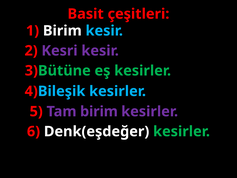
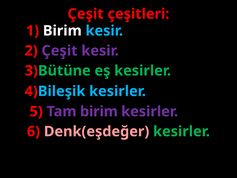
Basit at (86, 14): Basit -> Çeşit
2 Kesri: Kesri -> Çeşit
Denk(eşdeğer colour: white -> pink
